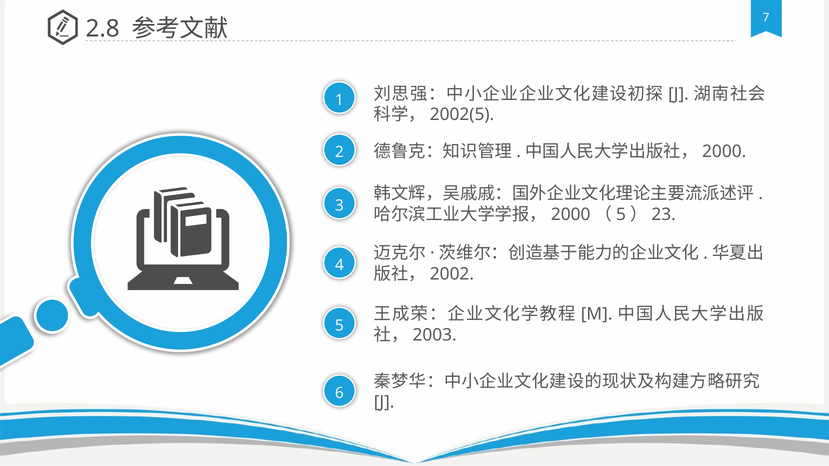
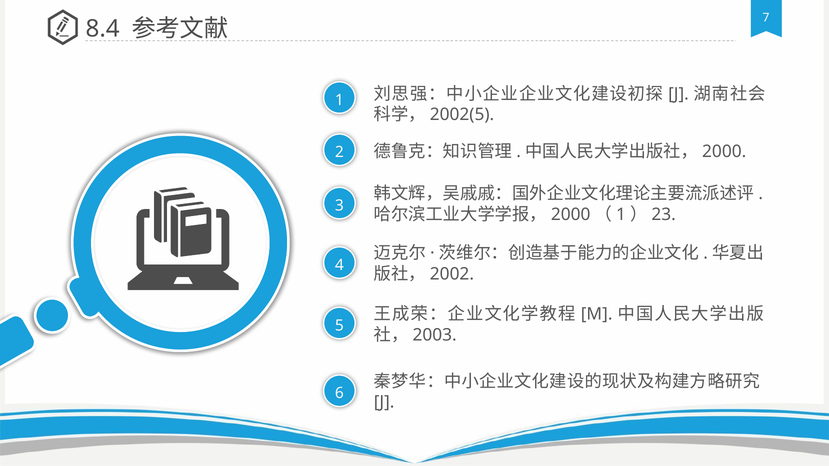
2.8: 2.8 -> 8.4
5 at (621, 214): 5 -> 1
